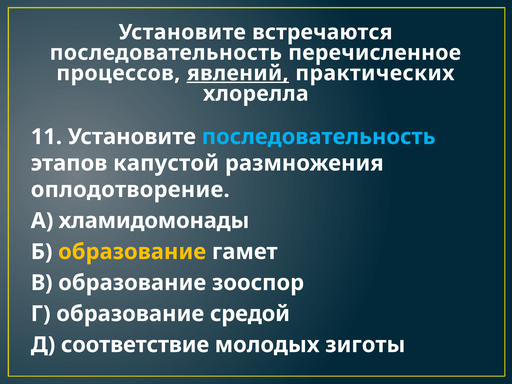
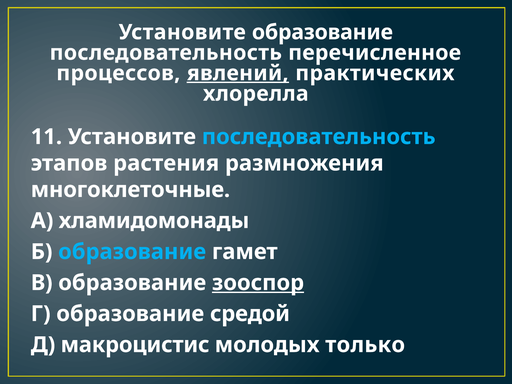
Установите встречаются: встречаются -> образование
капустой: капустой -> растения
оплодотворение: оплодотворение -> многоклеточные
образование at (132, 252) colour: yellow -> light blue
зооспор underline: none -> present
соответствие: соответствие -> макроцистис
зиготы: зиготы -> только
